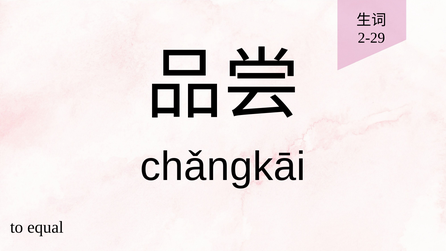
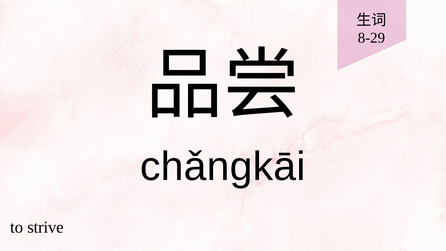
2-29: 2-29 -> 8-29
equal: equal -> strive
